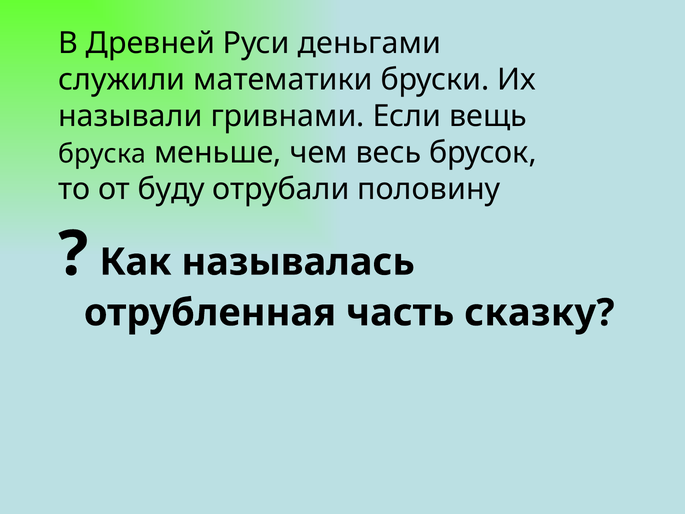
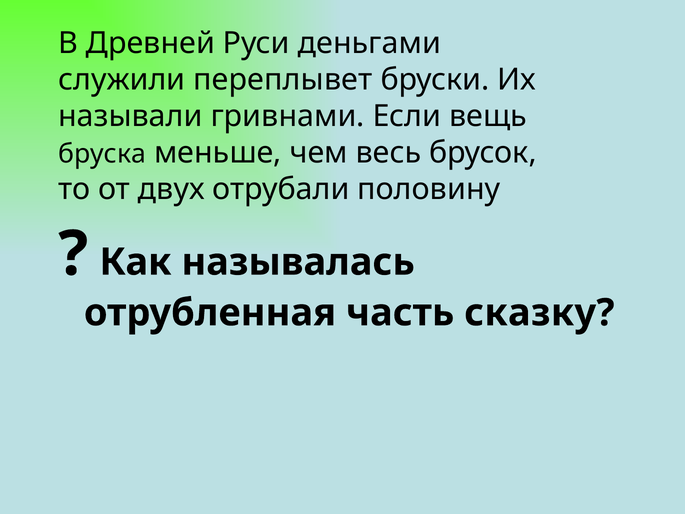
математики: математики -> переплывет
буду: буду -> двух
